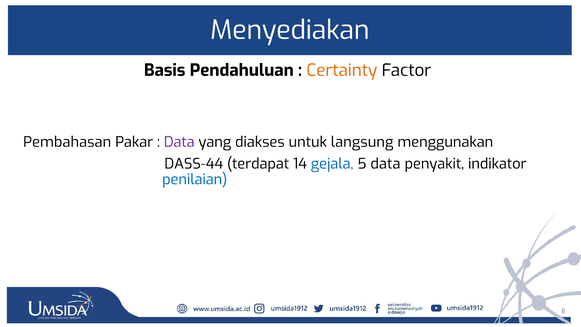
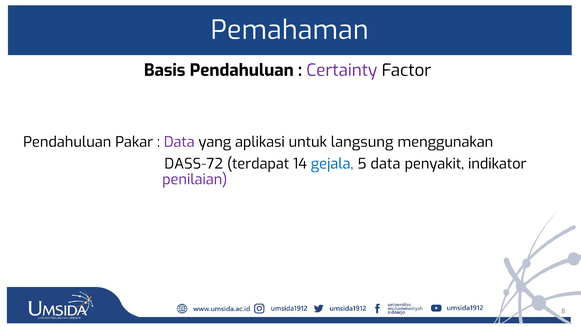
Menyediakan: Menyediakan -> Pemahaman
Certainty colour: orange -> purple
Pembahasan at (67, 142): Pembahasan -> Pendahuluan
diakses: diakses -> aplikasi
DASS-44: DASS-44 -> DASS-72
penilaian colour: blue -> purple
